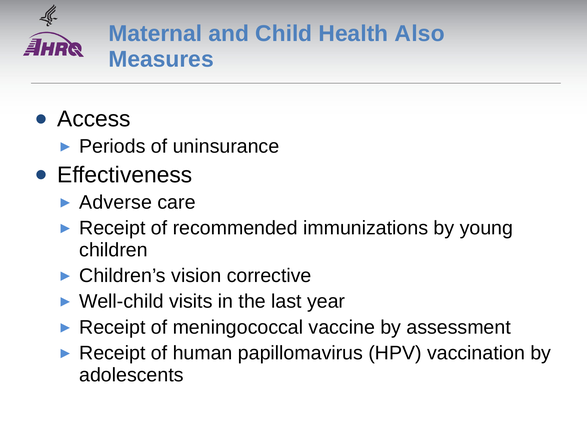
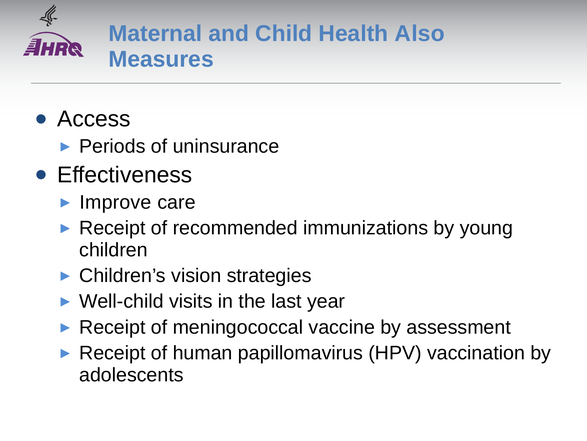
Adverse: Adverse -> Improve
corrective: corrective -> strategies
